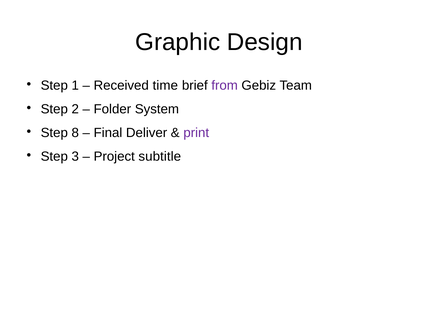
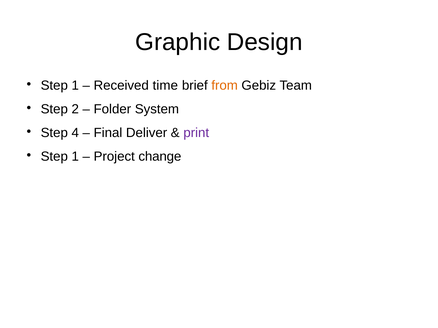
from colour: purple -> orange
8: 8 -> 4
3 at (75, 157): 3 -> 1
subtitle: subtitle -> change
